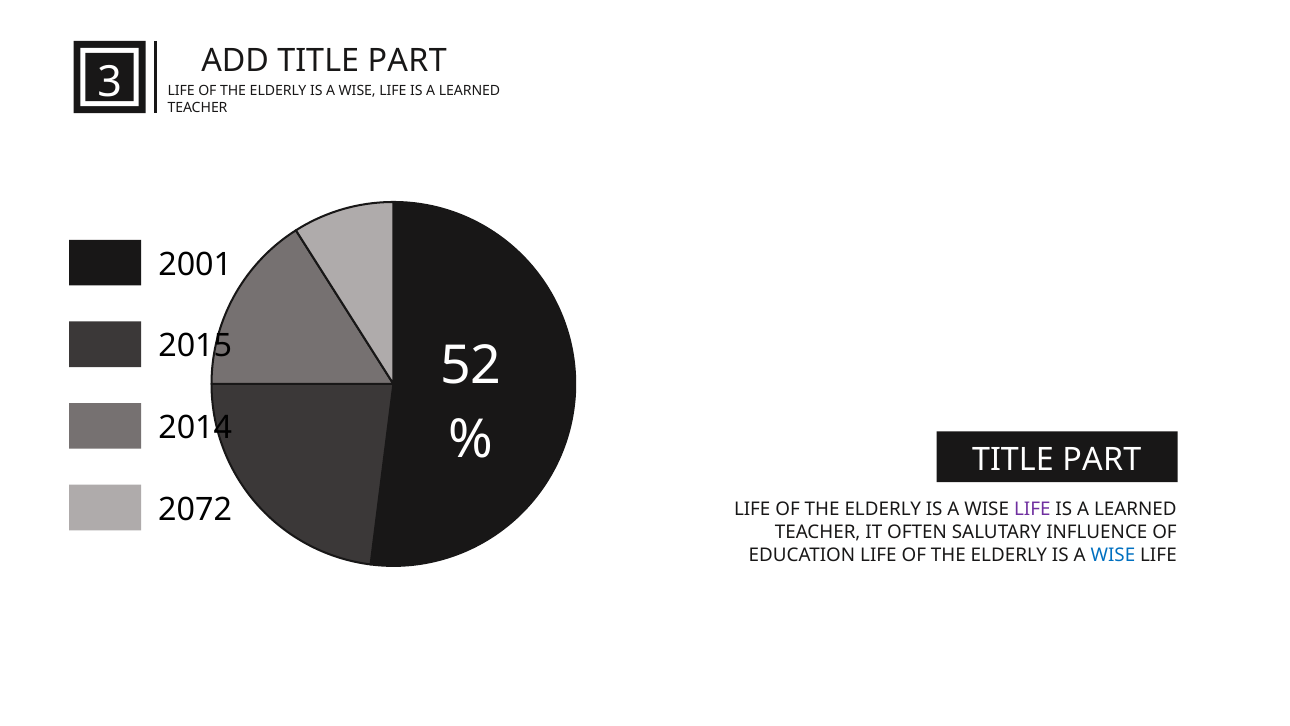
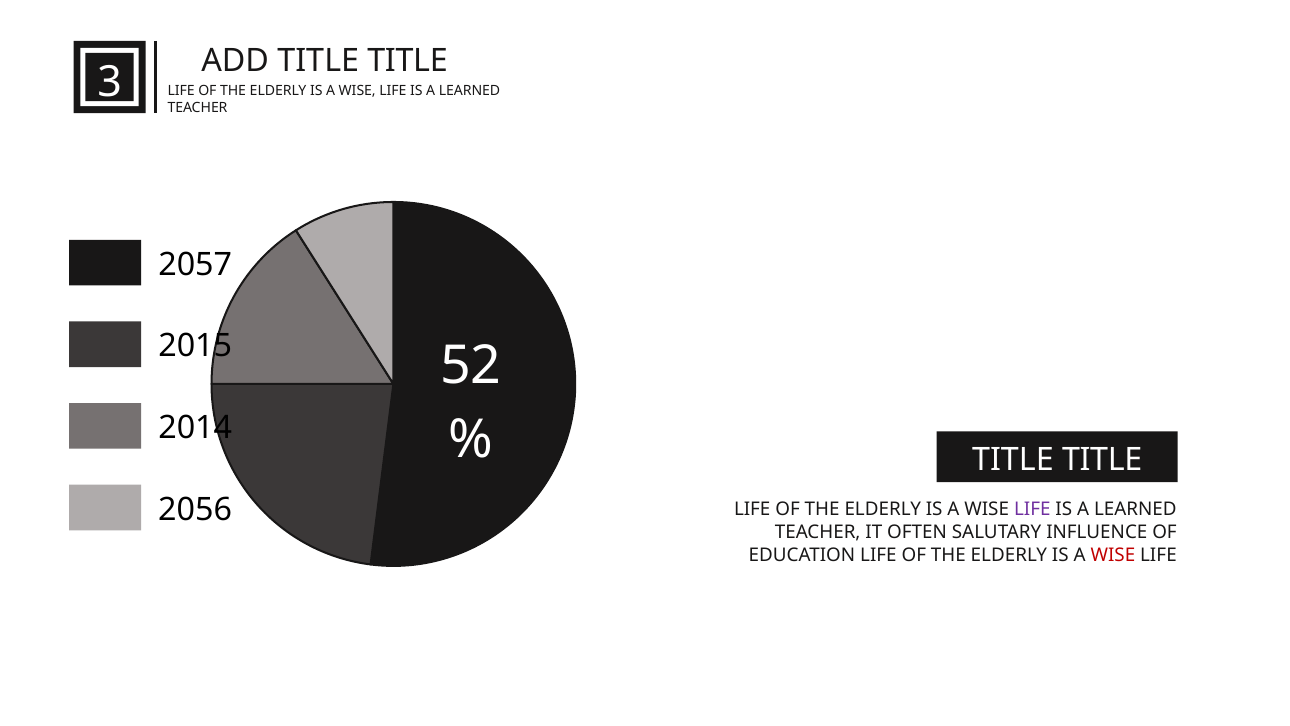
ADD TITLE PART: PART -> TITLE
2001: 2001 -> 2057
PART at (1102, 460): PART -> TITLE
2072: 2072 -> 2056
WISE at (1113, 555) colour: blue -> red
